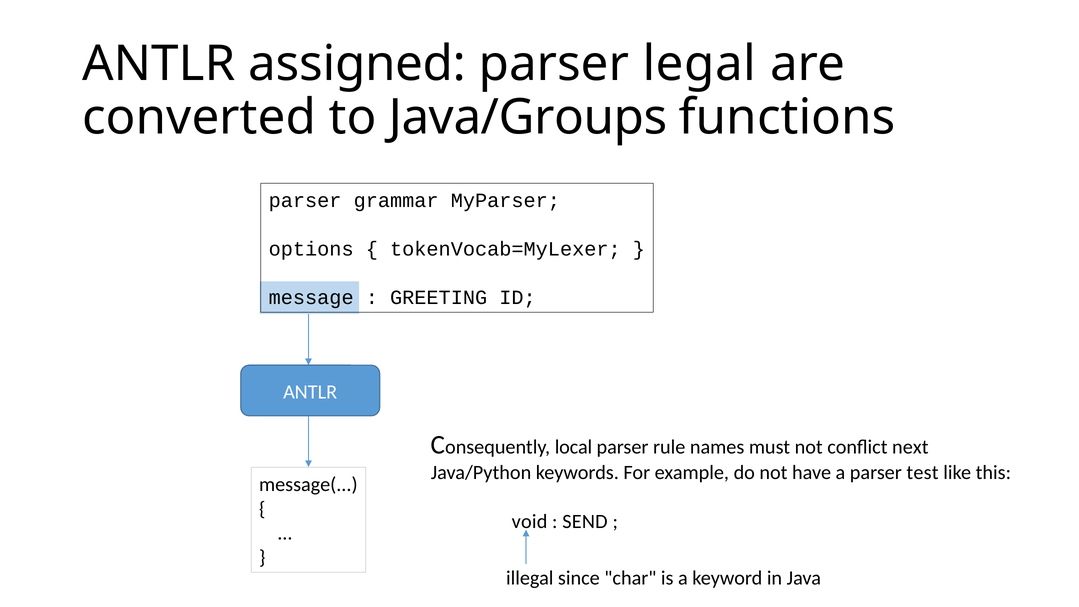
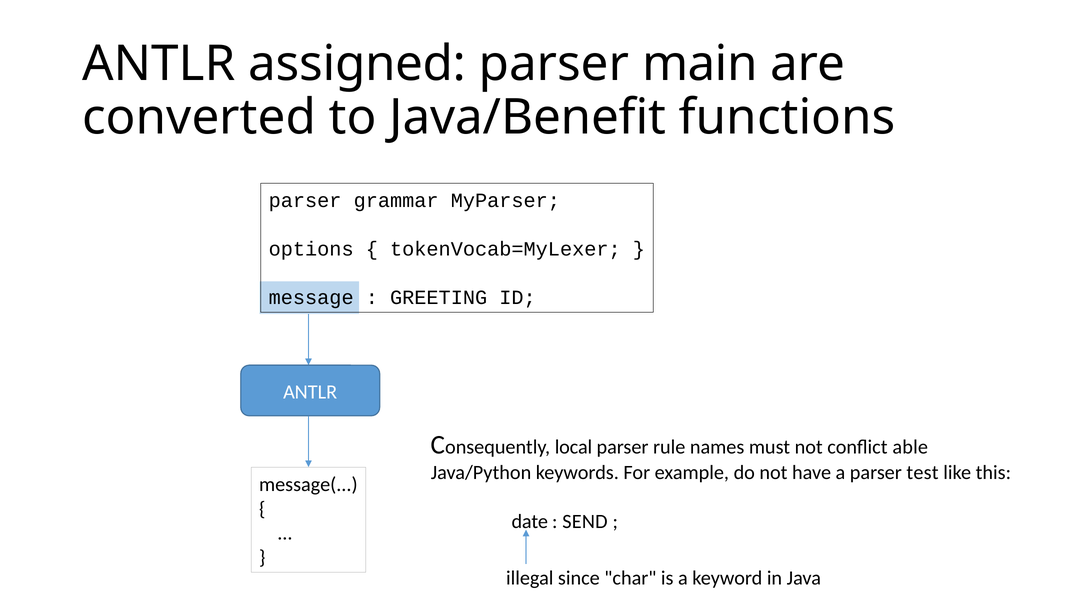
legal: legal -> main
Java/Groups: Java/Groups -> Java/Benefit
next: next -> able
void: void -> date
